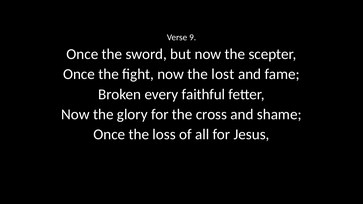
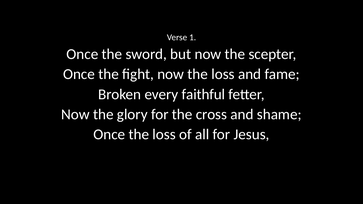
9: 9 -> 1
now the lost: lost -> loss
